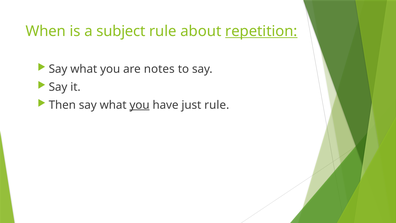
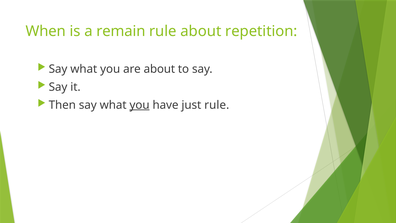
subject: subject -> remain
repetition underline: present -> none
are notes: notes -> about
